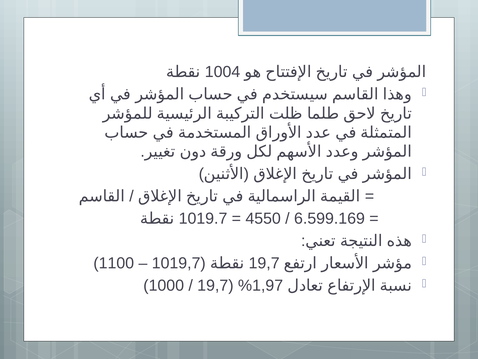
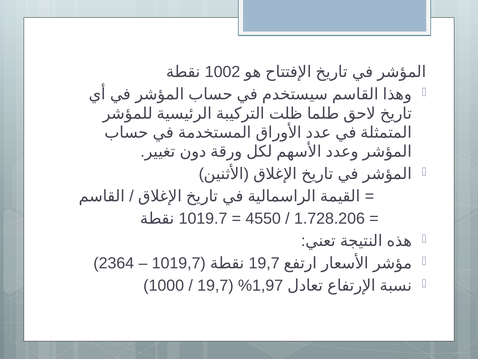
1004: 1004 -> 1002
6.599.169: 6.599.169 -> 1.728.206
1100: 1100 -> 2364
